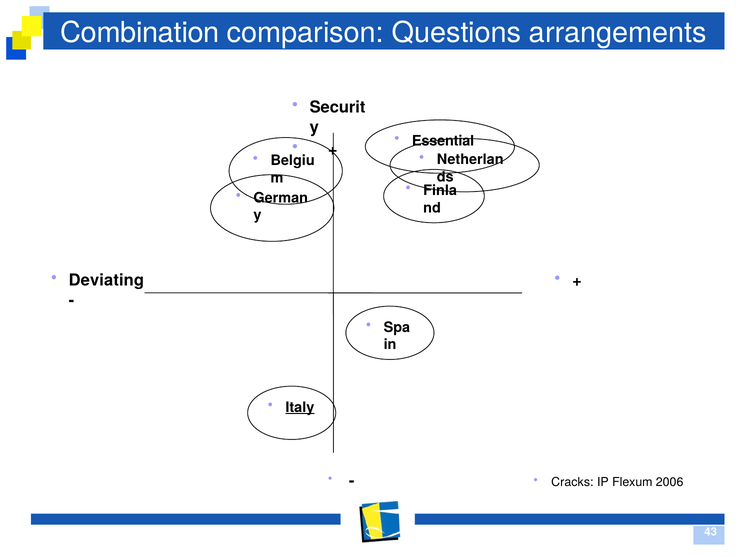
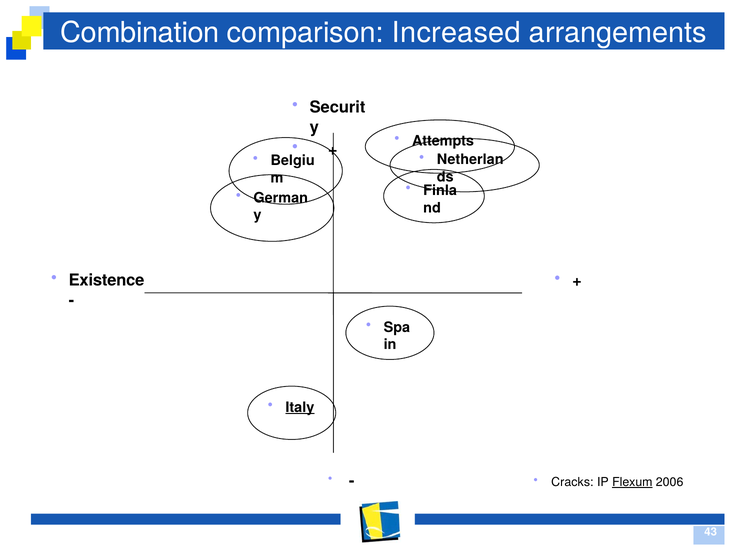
Questions: Questions -> Increased
Essential: Essential -> Attempts
Deviating: Deviating -> Existence
Flexum underline: none -> present
